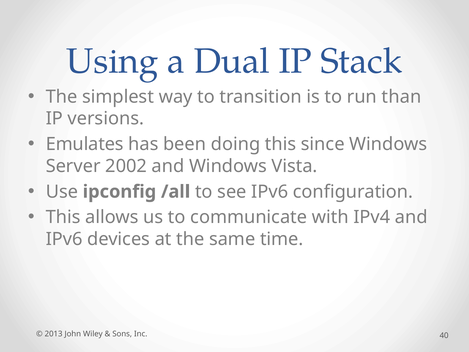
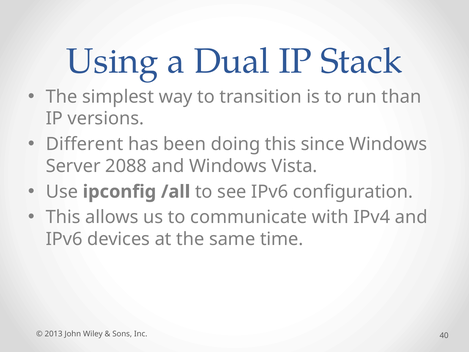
Emulates: Emulates -> Different
2002: 2002 -> 2088
